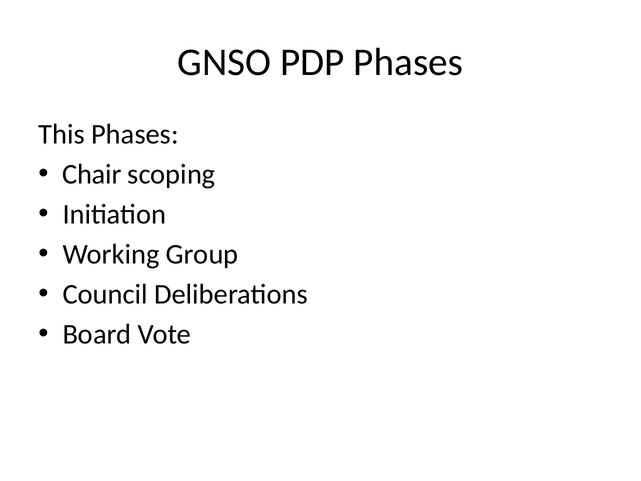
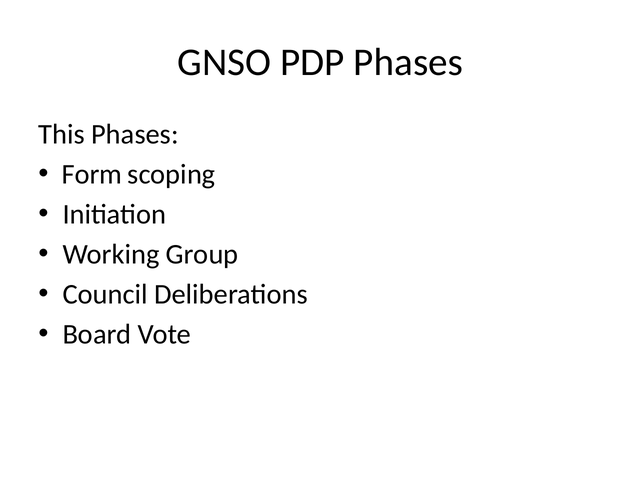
Chair: Chair -> Form
